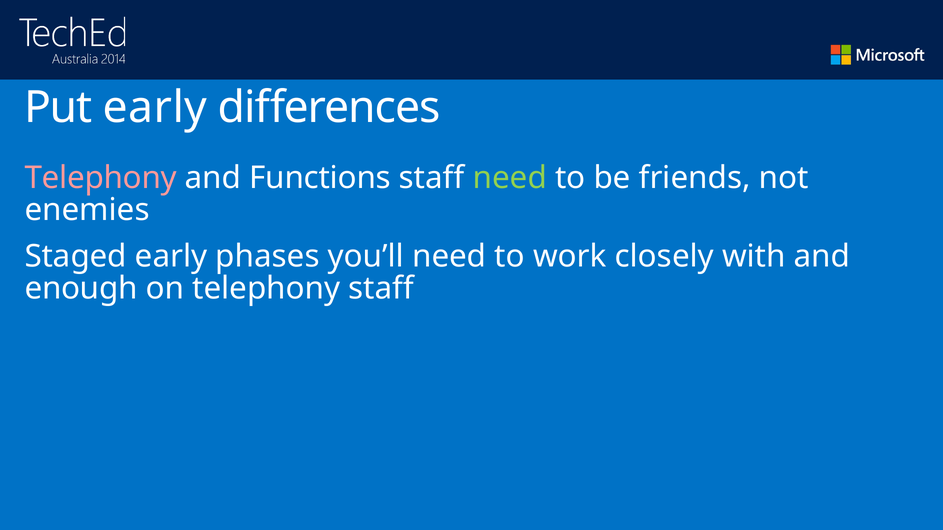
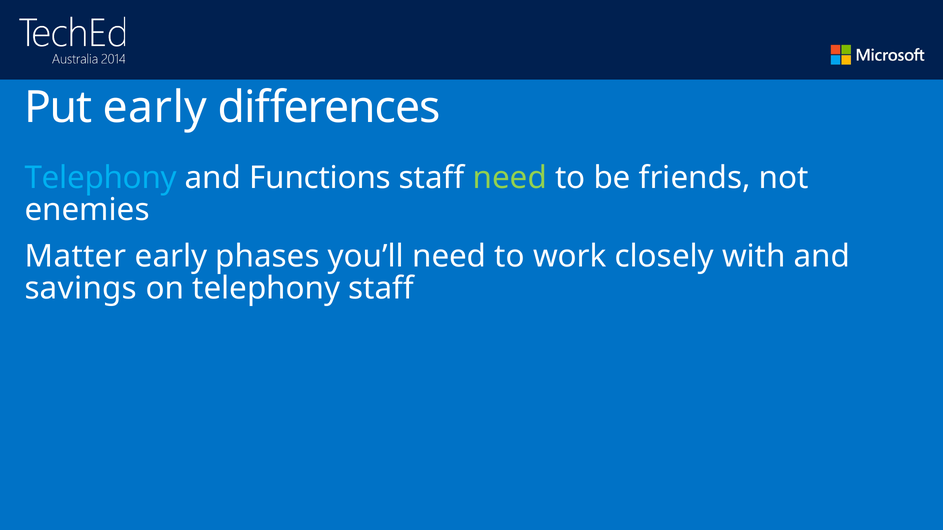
Telephony at (101, 178) colour: pink -> light blue
Staged: Staged -> Matter
enough: enough -> savings
